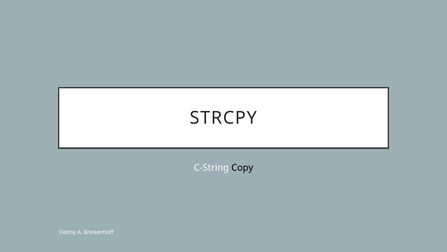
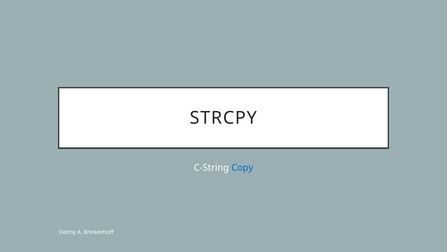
Copy colour: black -> blue
